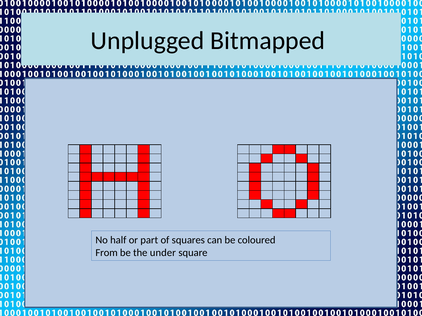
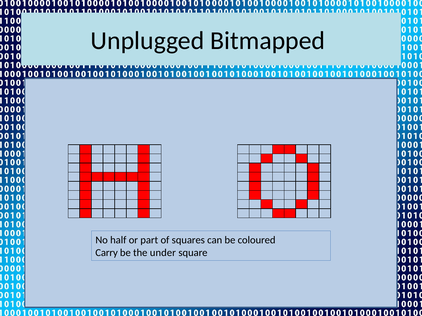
From: From -> Carry
